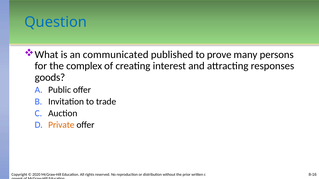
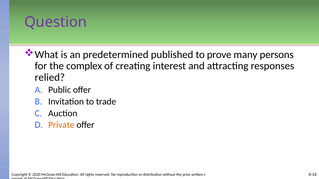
Question colour: blue -> purple
communicated: communicated -> predetermined
goods: goods -> relied
